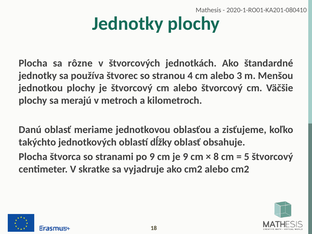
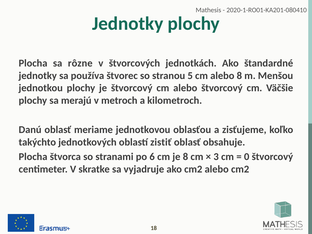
4: 4 -> 5
alebo 3: 3 -> 8
dĺžky: dĺžky -> zistiť
po 9: 9 -> 6
je 9: 9 -> 8
8: 8 -> 3
5: 5 -> 0
